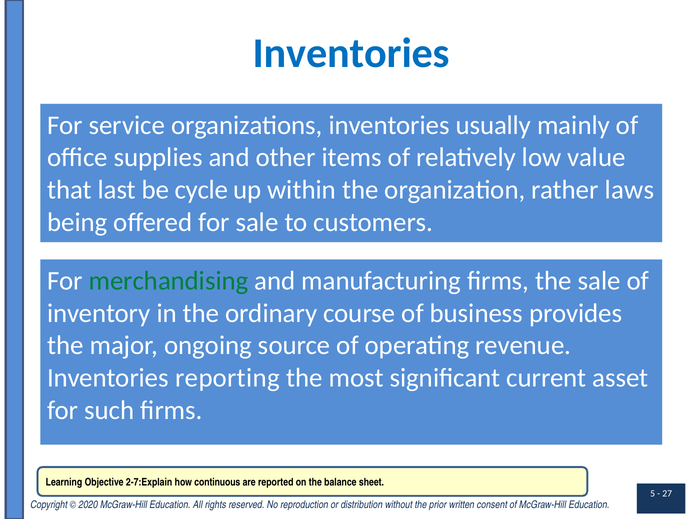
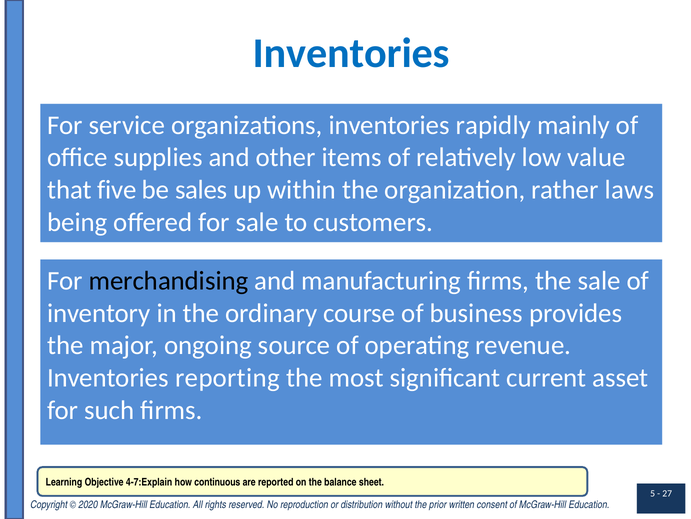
usually: usually -> rapidly
last: last -> five
cycle: cycle -> sales
merchandising colour: green -> black
2-7:Explain: 2-7:Explain -> 4-7:Explain
